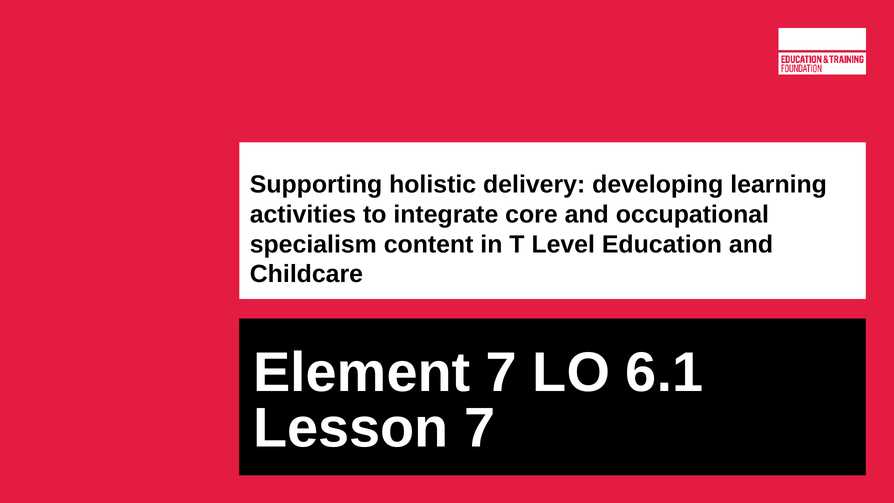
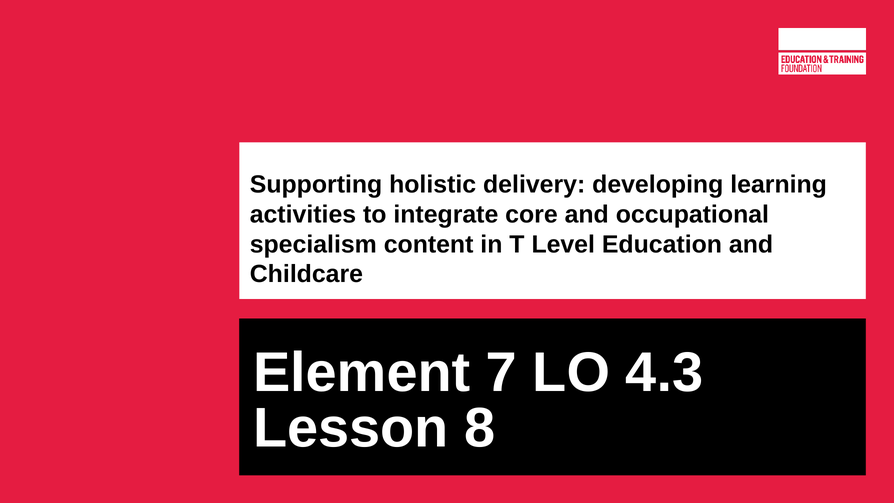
6.1: 6.1 -> 4.3
Lesson 7: 7 -> 8
